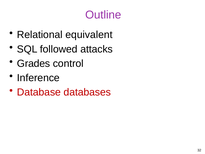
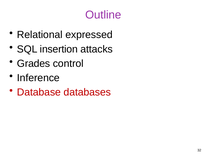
equivalent: equivalent -> expressed
followed: followed -> insertion
